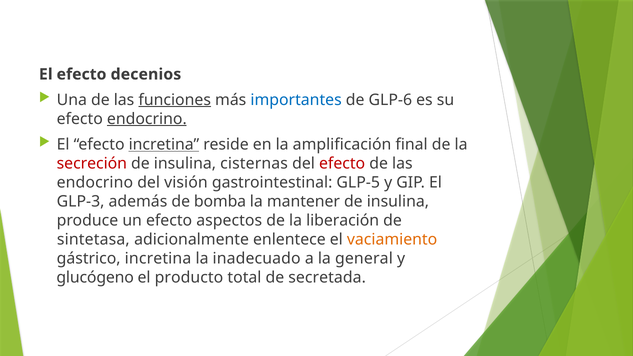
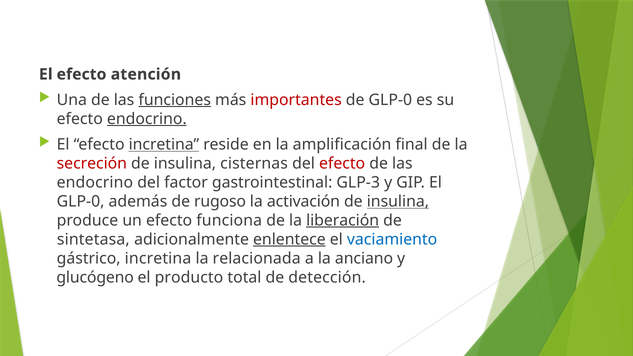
decenios: decenios -> atención
importantes colour: blue -> red
de GLP-6: GLP-6 -> GLP-0
visión: visión -> factor
GLP-5: GLP-5 -> GLP-3
GLP-3 at (81, 201): GLP-3 -> GLP-0
bomba: bomba -> rugoso
mantener: mantener -> activación
insulina at (398, 201) underline: none -> present
aspectos: aspectos -> funciona
liberación underline: none -> present
enlentece underline: none -> present
vaciamiento colour: orange -> blue
inadecuado: inadecuado -> relacionada
general: general -> anciano
secretada: secretada -> detección
